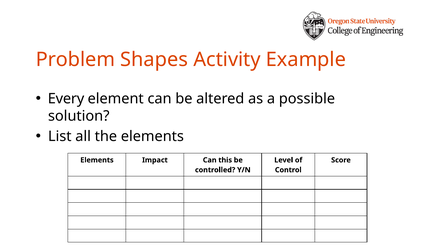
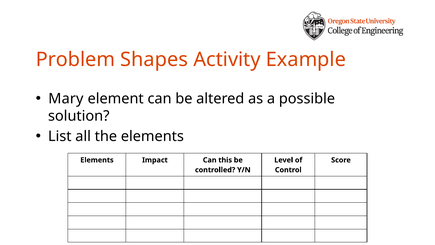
Every: Every -> Mary
